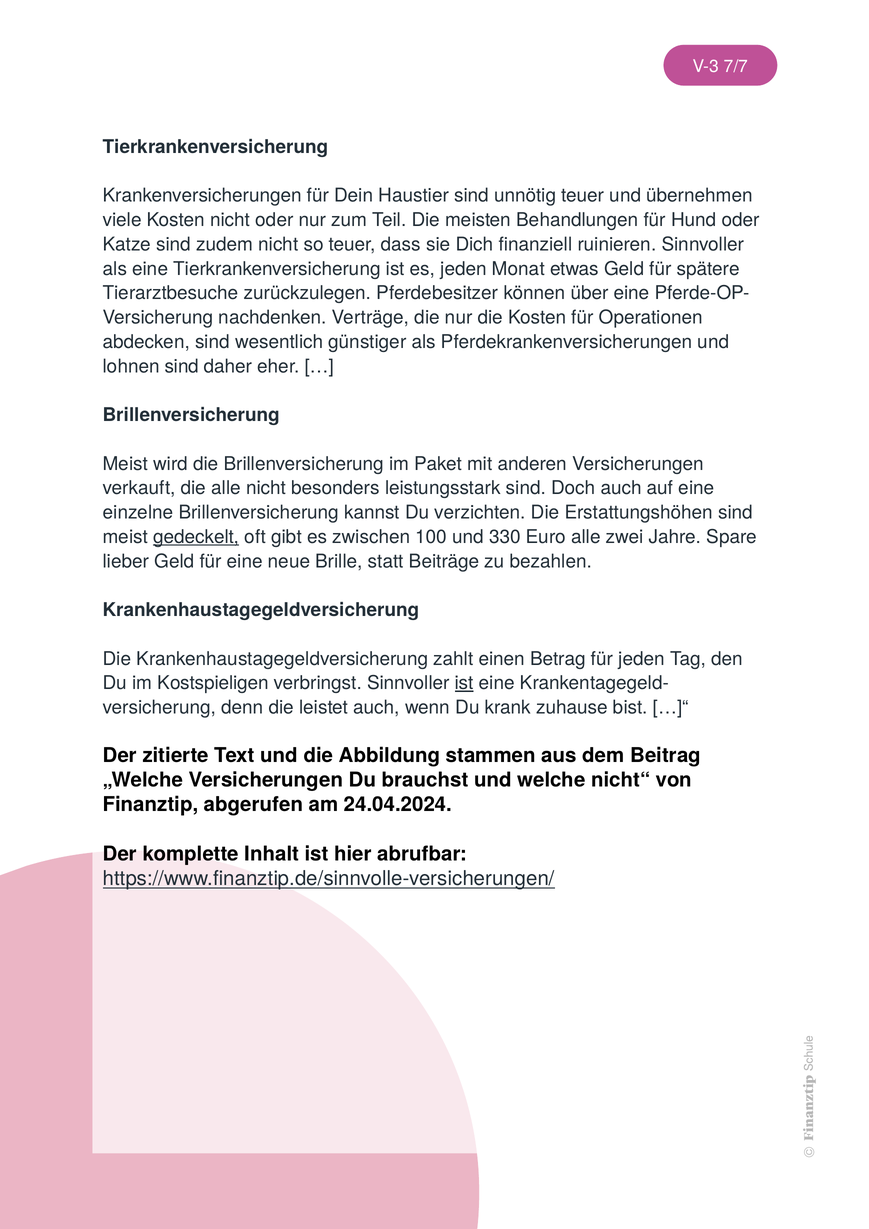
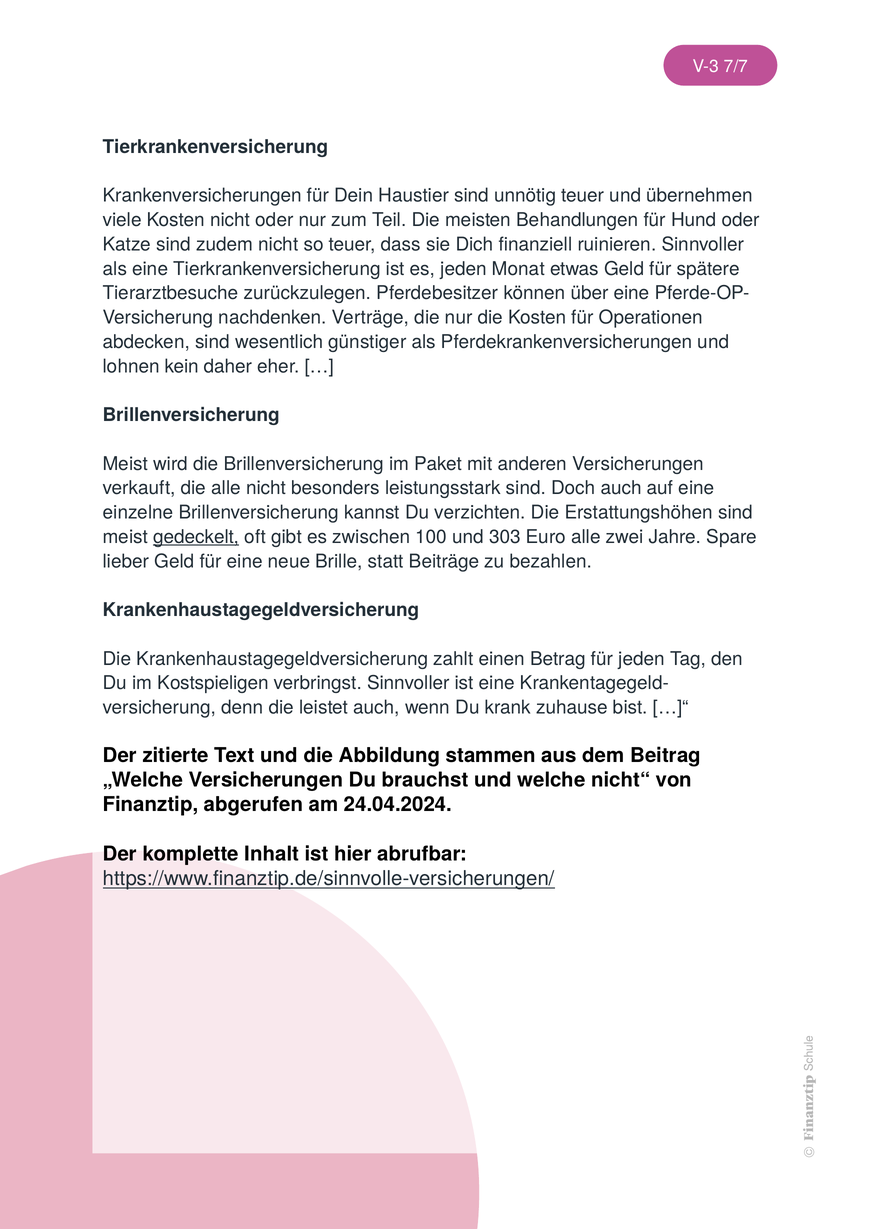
lohnen sind: sind -> kein
330: 330 -> 303
ist at (464, 683) underline: present -> none
